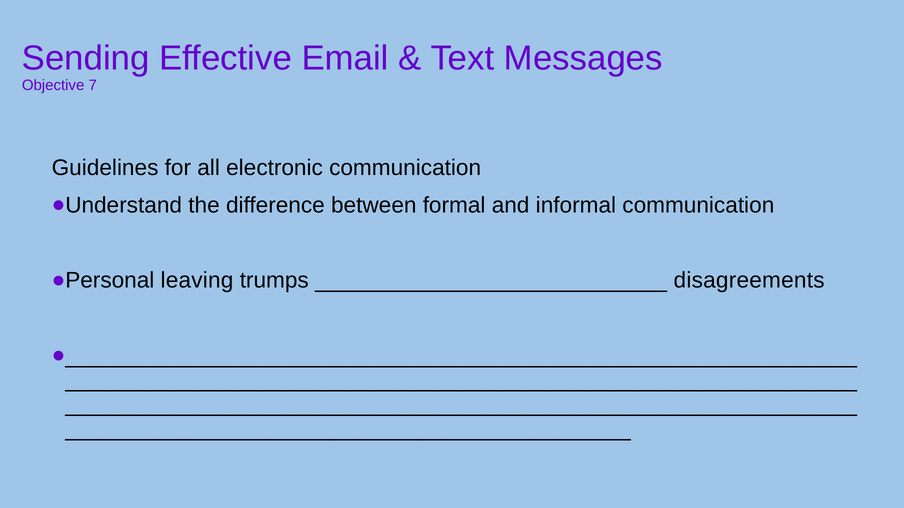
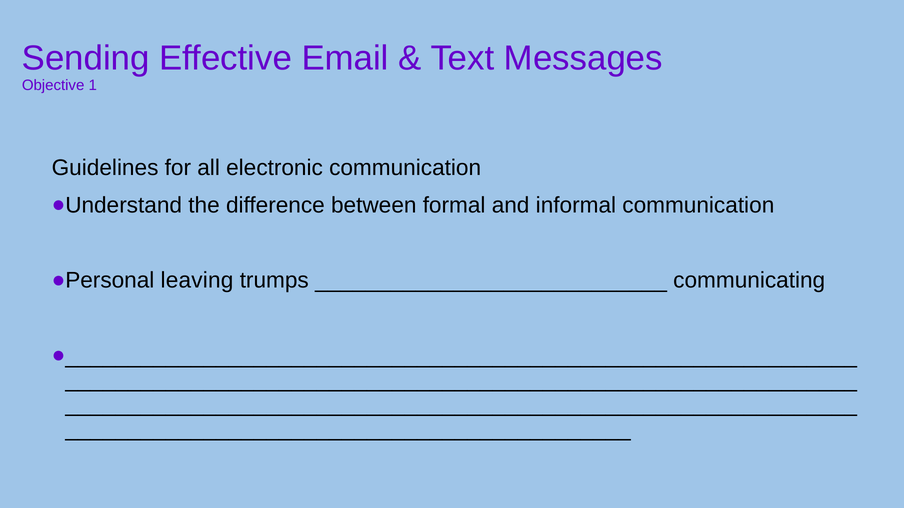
7: 7 -> 1
disagreements: disagreements -> communicating
